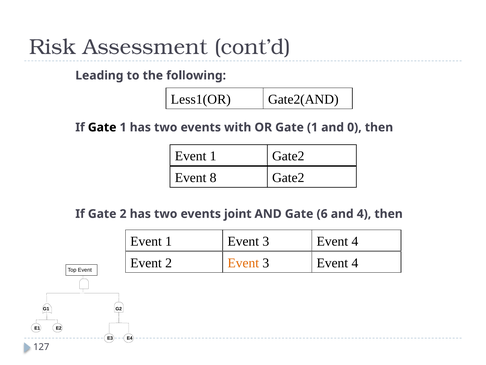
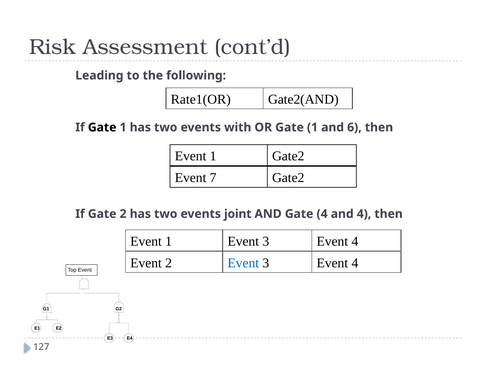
Less1(OR: Less1(OR -> Rate1(OR
0: 0 -> 6
8: 8 -> 7
Gate 6: 6 -> 4
Event at (243, 263) colour: orange -> blue
